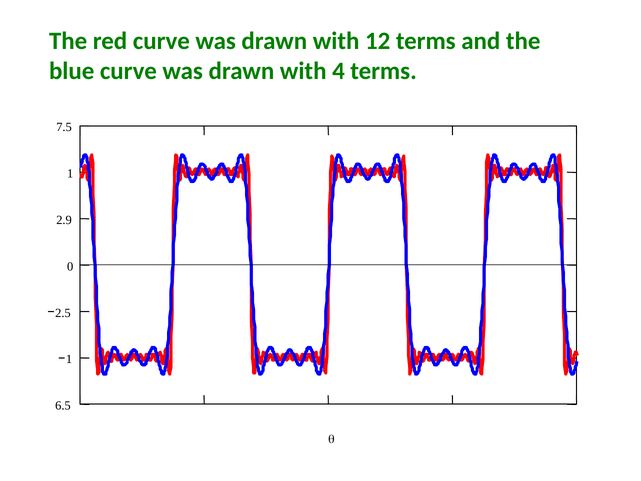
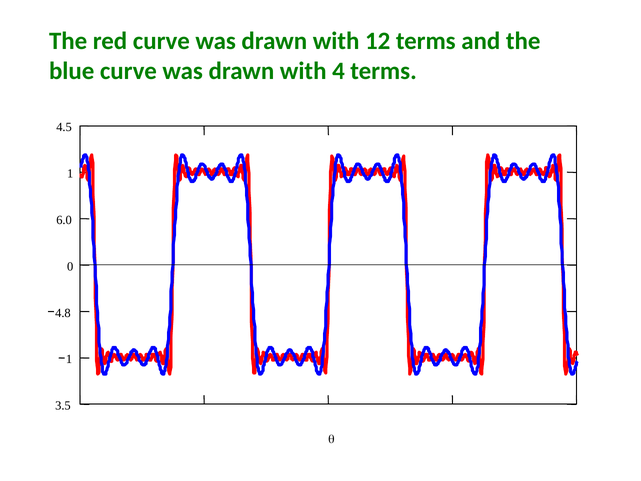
7.5: 7.5 -> 4.5
2.9: 2.9 -> 6.0
2.5: 2.5 -> 4.8
6.5: 6.5 -> 3.5
